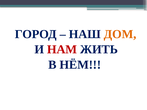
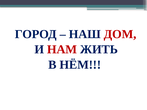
ДОМ colour: orange -> red
